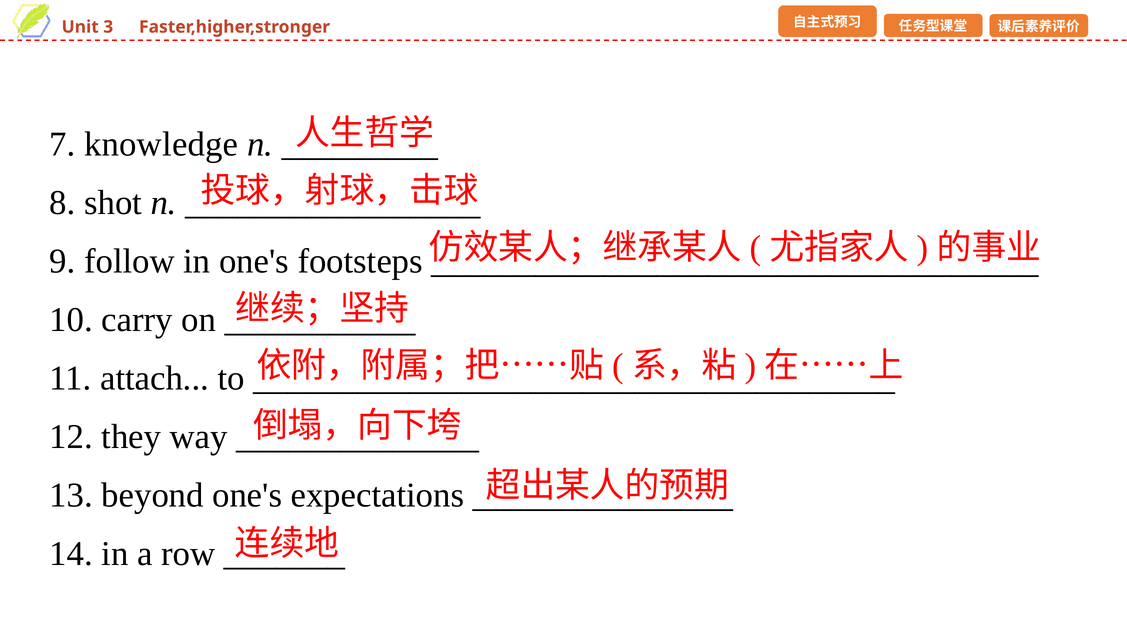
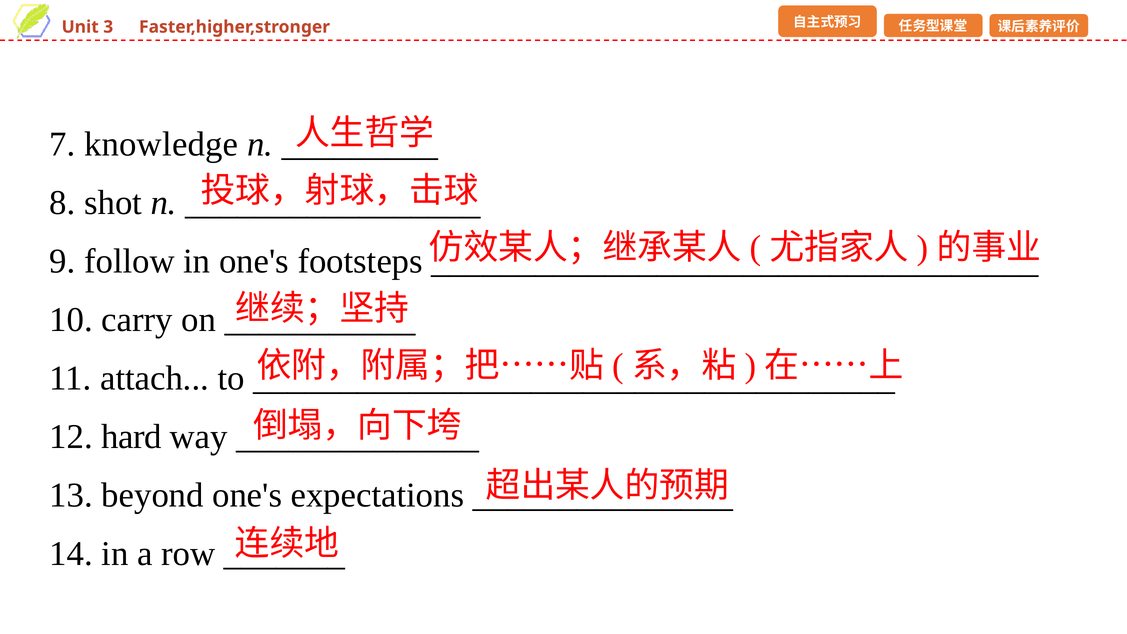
they: they -> hard
